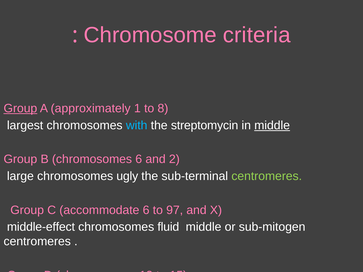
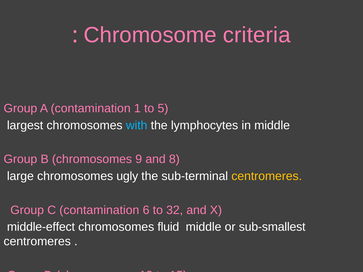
Group at (20, 109) underline: present -> none
A approximately: approximately -> contamination
8: 8 -> 5
streptomycin: streptomycin -> lymphocytes
middle at (272, 126) underline: present -> none
chromosomes 6: 6 -> 9
2: 2 -> 8
centromeres at (267, 176) colour: light green -> yellow
C accommodate: accommodate -> contamination
97: 97 -> 32
sub-mitogen: sub-mitogen -> sub-smallest
